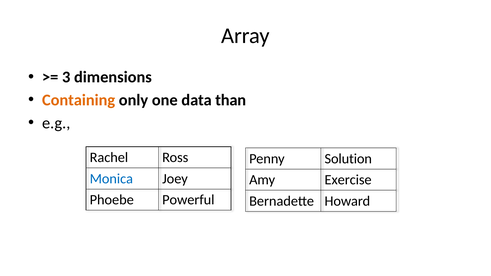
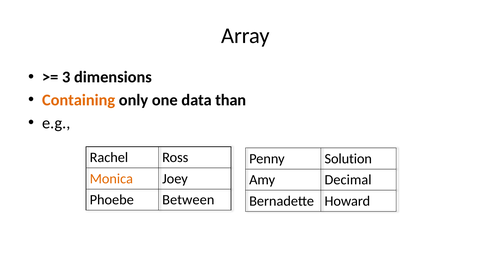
Monica colour: blue -> orange
Exercise: Exercise -> Decimal
Powerful: Powerful -> Between
